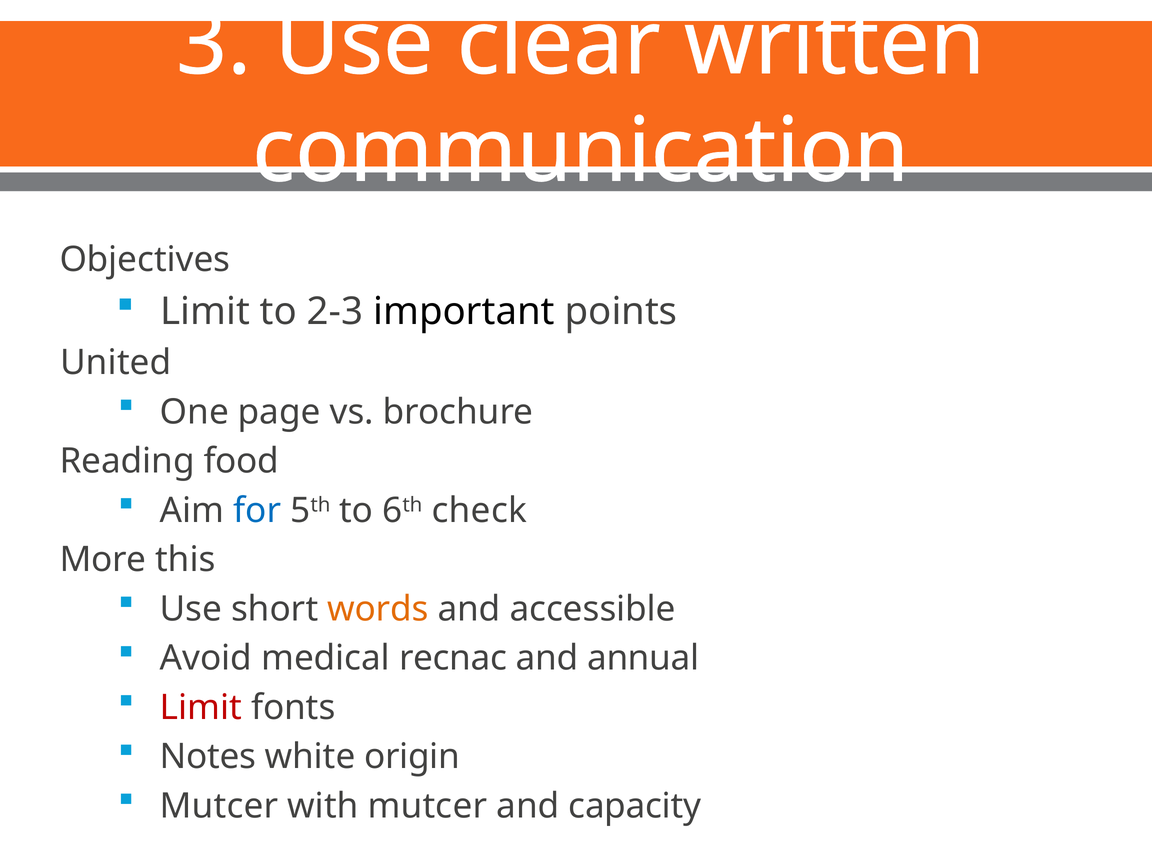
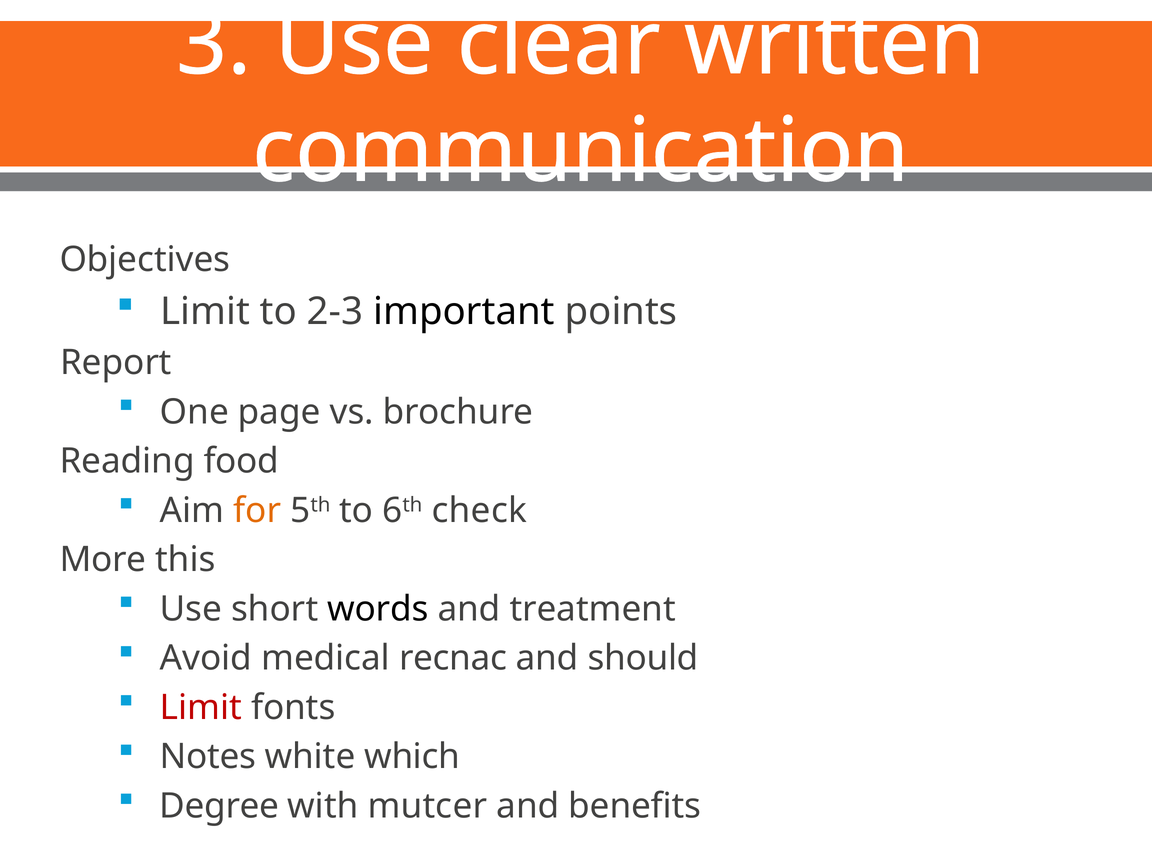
United: United -> Report
for colour: blue -> orange
words colour: orange -> black
accessible: accessible -> treatment
annual: annual -> should
origin: origin -> which
Mutcer at (219, 806): Mutcer -> Degree
capacity: capacity -> benefits
